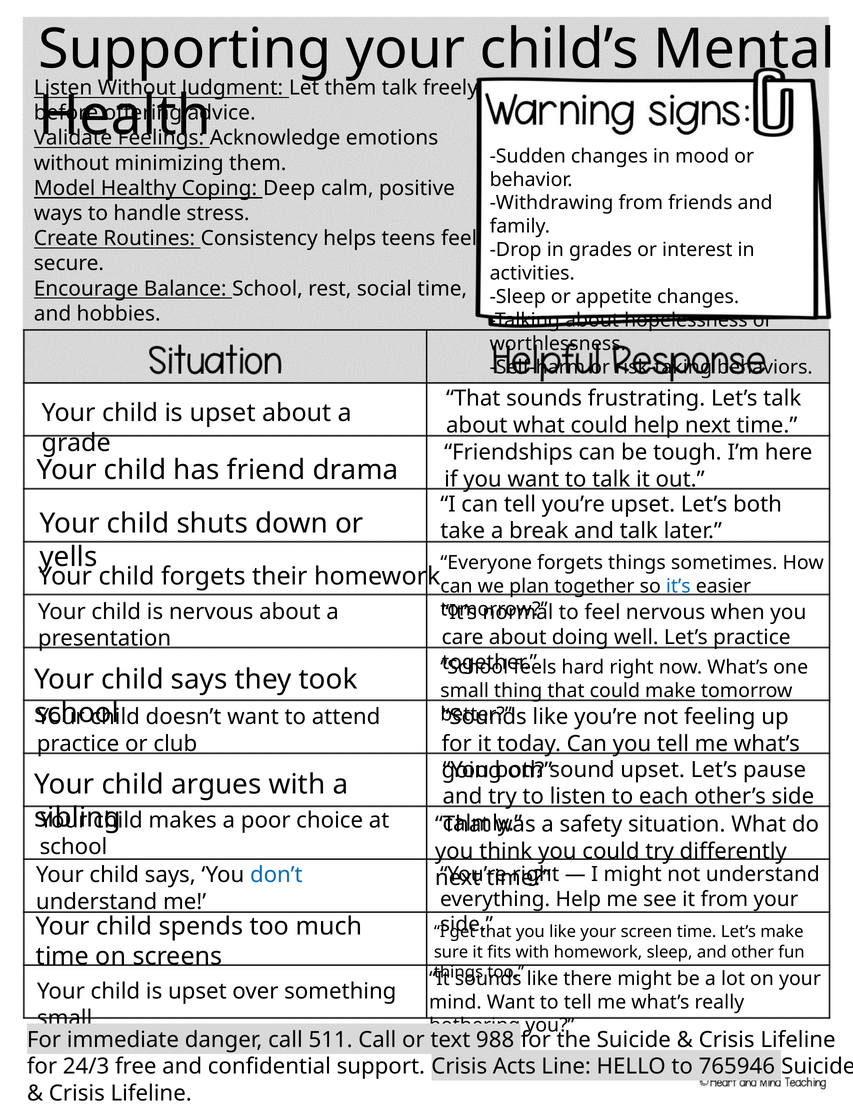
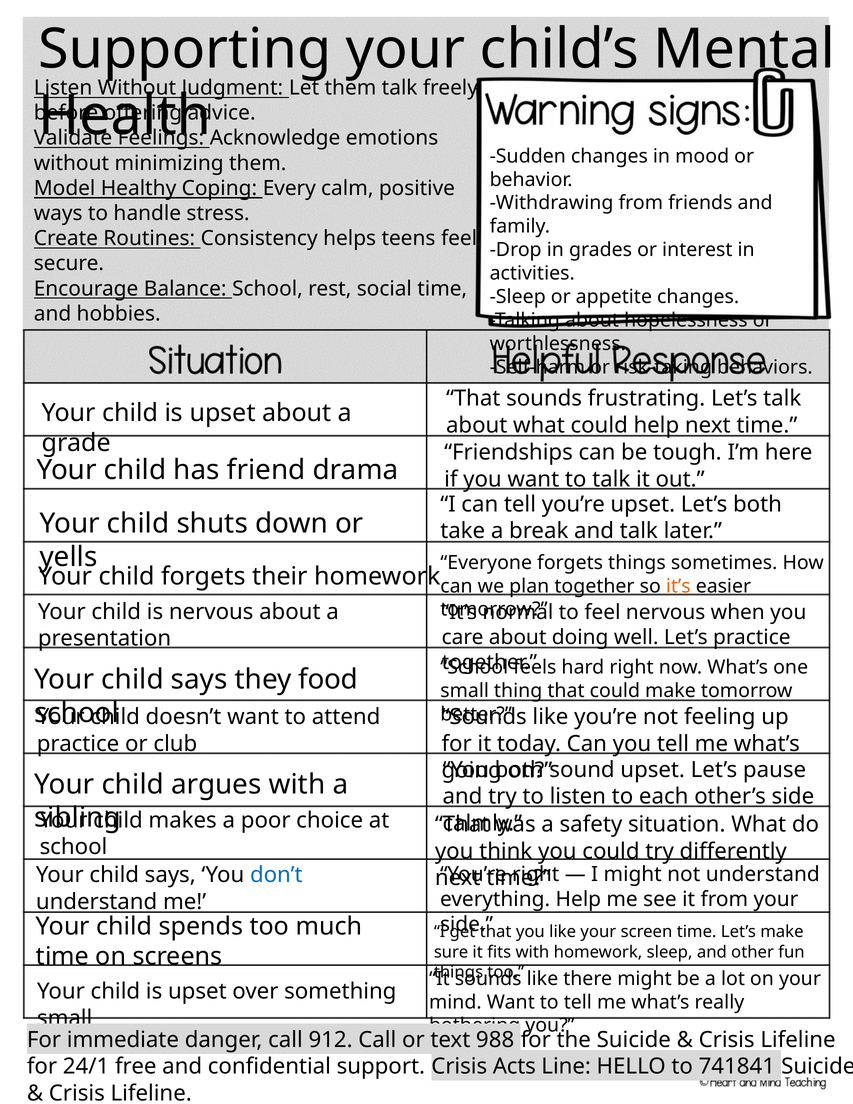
Deep: Deep -> Every
it’s at (678, 586) colour: blue -> orange
took: took -> food
511: 511 -> 912
24/3: 24/3 -> 24/1
765946: 765946 -> 741841
